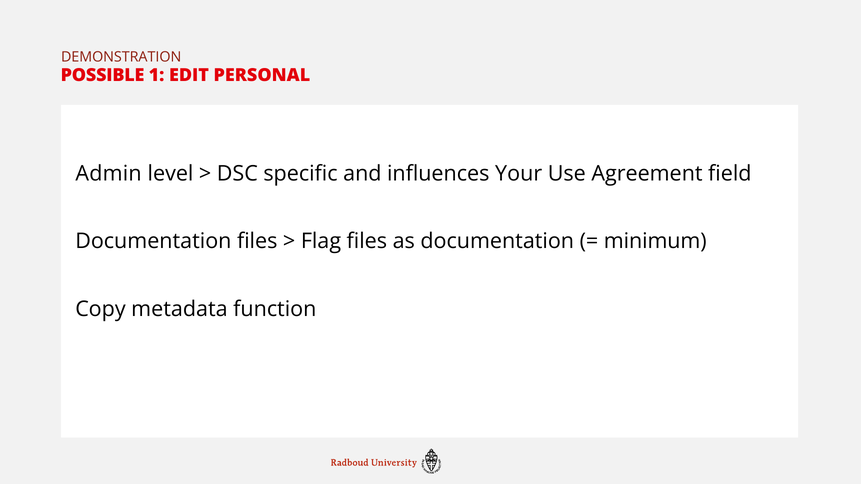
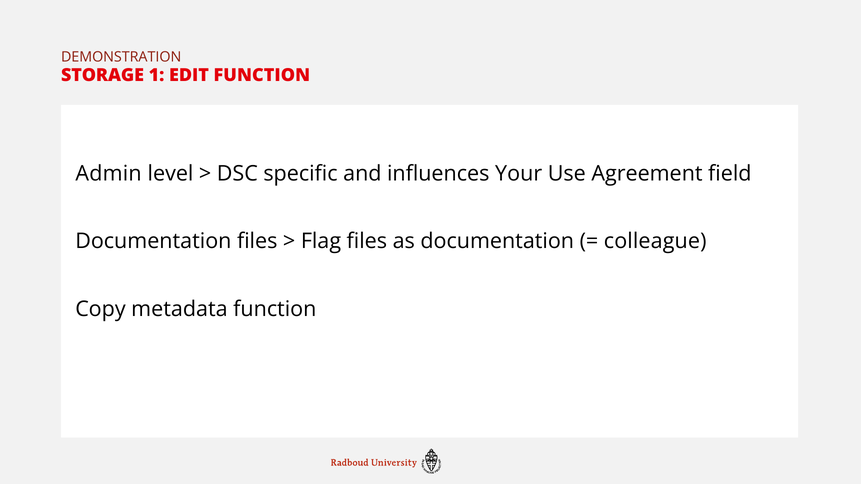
POSSIBLE: POSSIBLE -> STORAGE
EDIT PERSONAL: PERSONAL -> FUNCTION
minimum: minimum -> colleague
